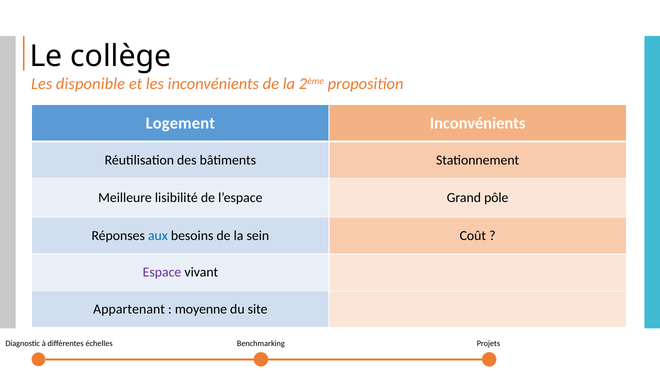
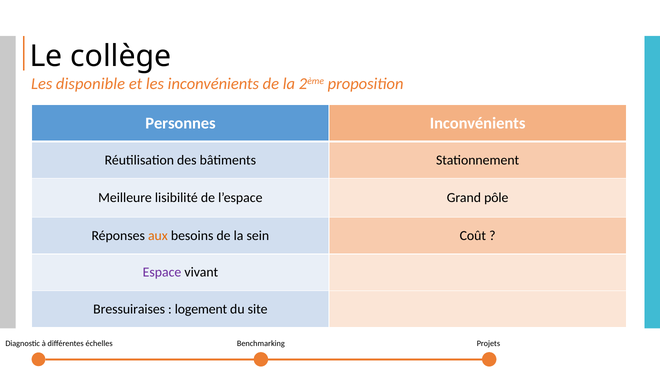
Logement: Logement -> Personnes
aux colour: blue -> orange
Appartenant: Appartenant -> Bressuiraises
moyenne: moyenne -> logement
